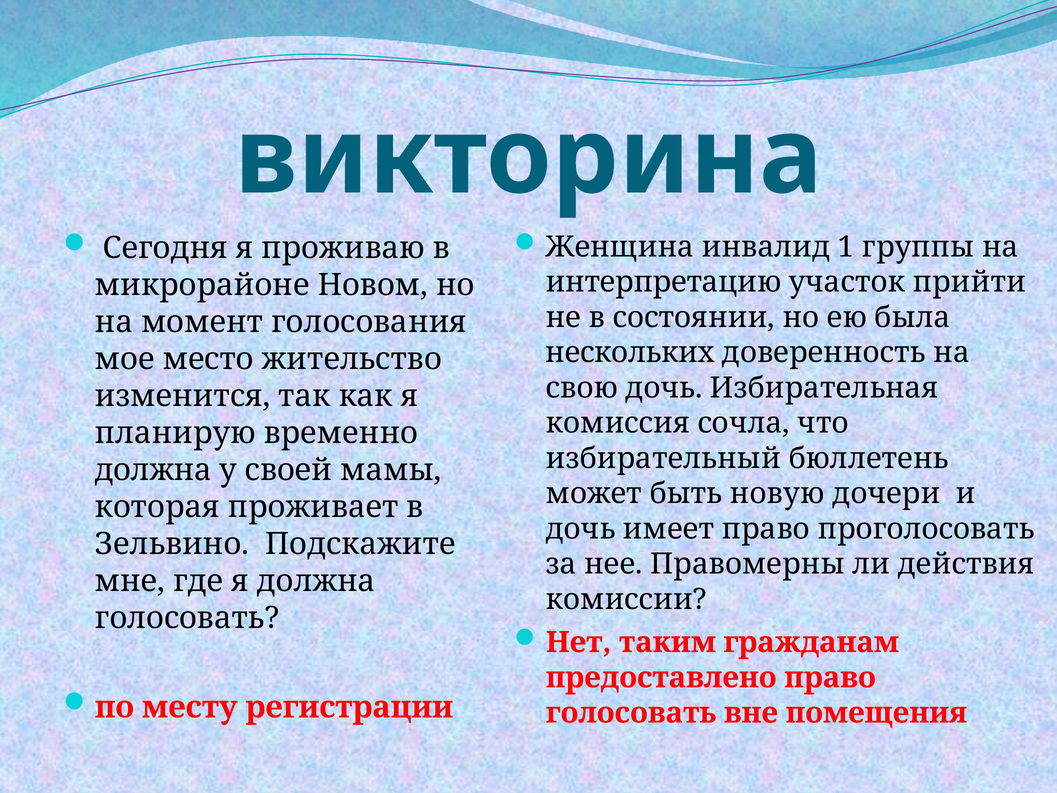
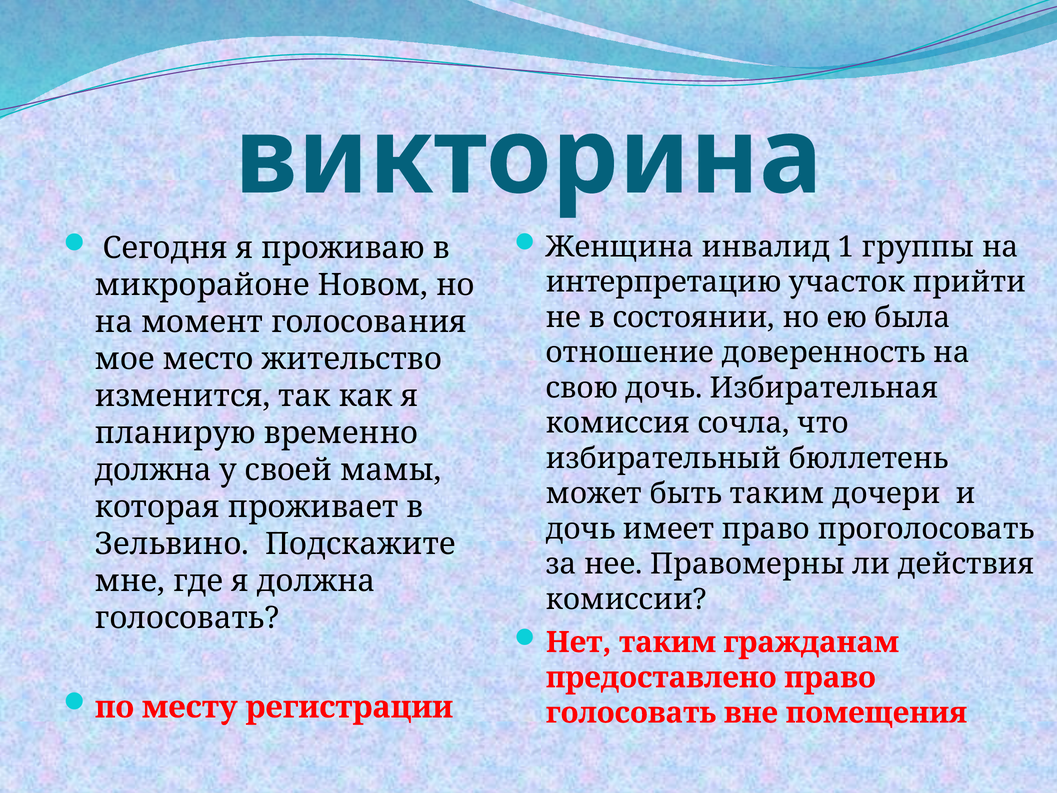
нескольких: нескольких -> отношение
быть новую: новую -> таким
